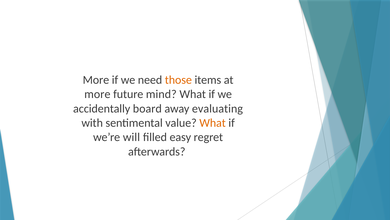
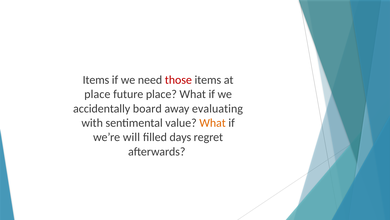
More at (96, 80): More -> Items
those colour: orange -> red
more at (97, 94): more -> place
future mind: mind -> place
easy: easy -> days
